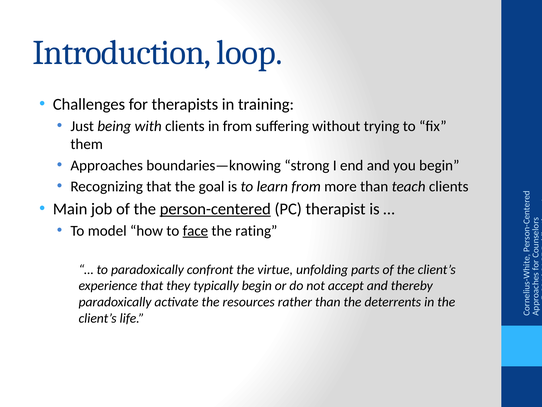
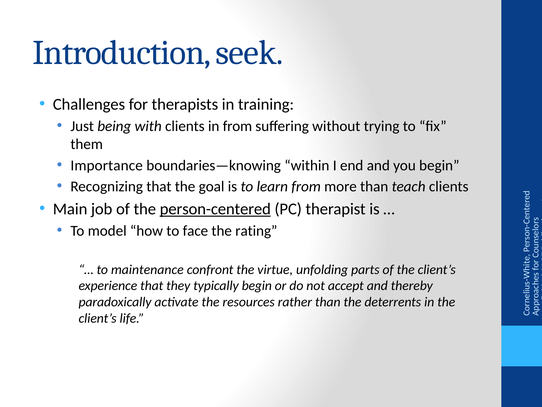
loop: loop -> seek
Approaches: Approaches -> Importance
strong: strong -> within
face underline: present -> none
to paradoxically: paradoxically -> maintenance
